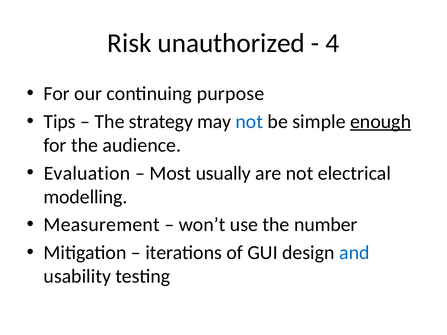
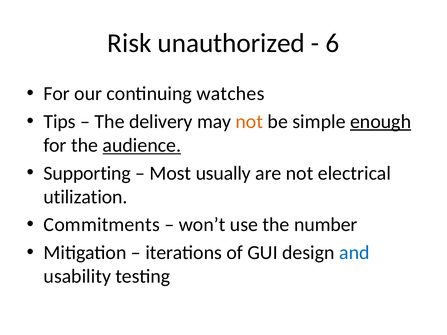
4: 4 -> 6
purpose: purpose -> watches
strategy: strategy -> delivery
not at (249, 122) colour: blue -> orange
audience underline: none -> present
Evaluation: Evaluation -> Supporting
modelling: modelling -> utilization
Measurement: Measurement -> Commitments
